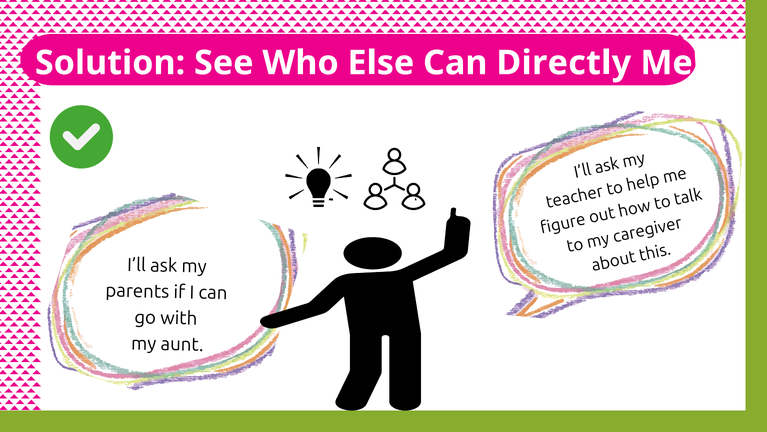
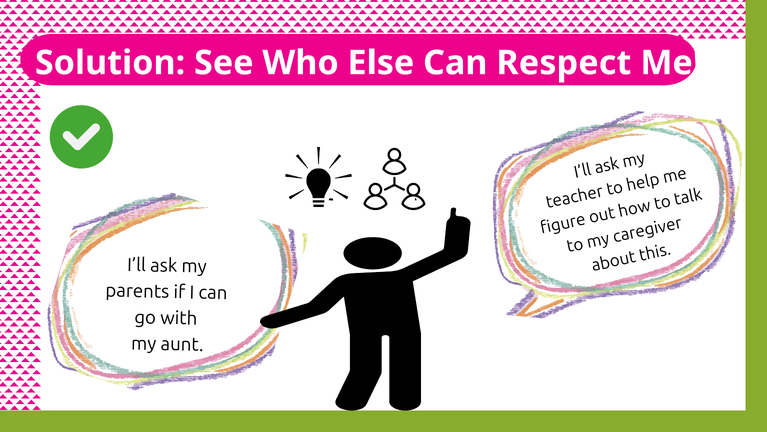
Directly: Directly -> Respect
